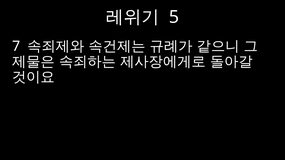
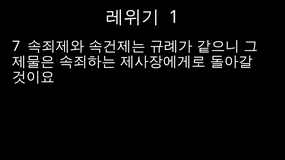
5: 5 -> 1
